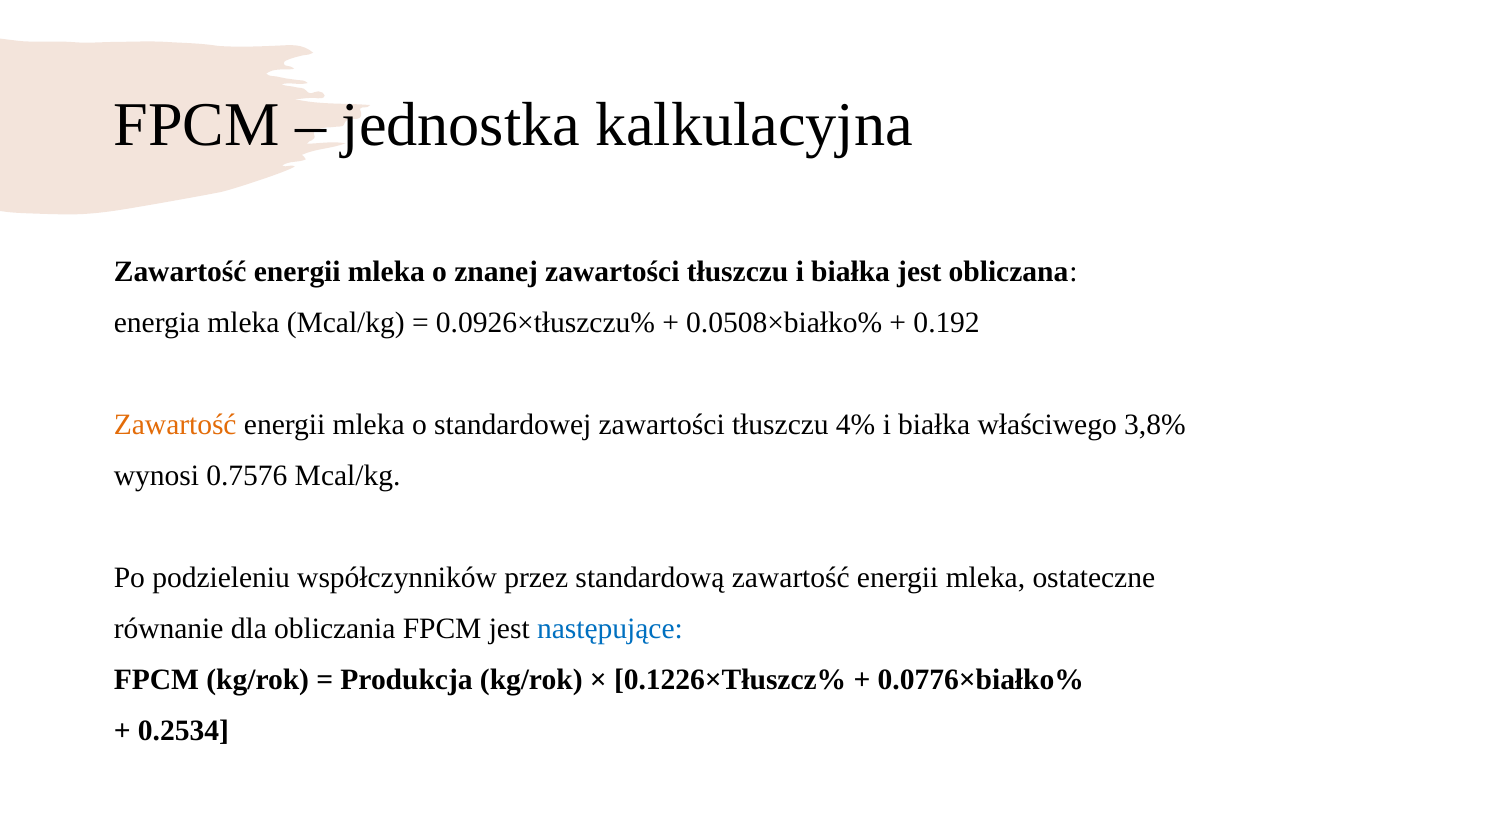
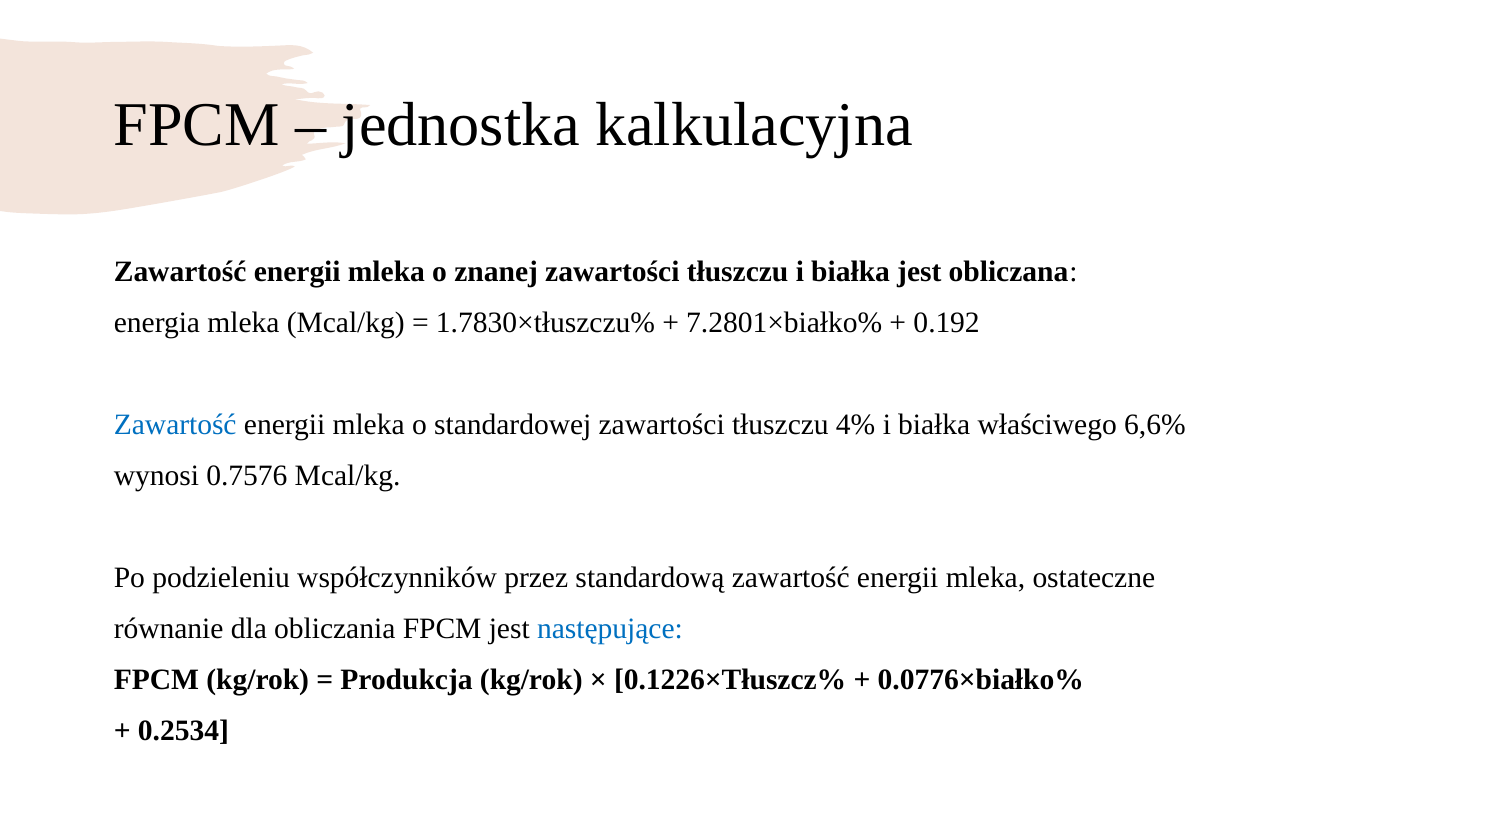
0.0926×tłuszczu%: 0.0926×tłuszczu% -> 1.7830×tłuszczu%
0.0508×białko%: 0.0508×białko% -> 7.2801×białko%
Zawartość at (175, 425) colour: orange -> blue
3,8%: 3,8% -> 6,6%
